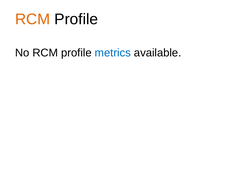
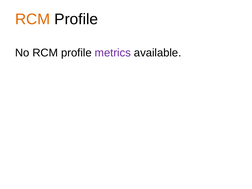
metrics colour: blue -> purple
